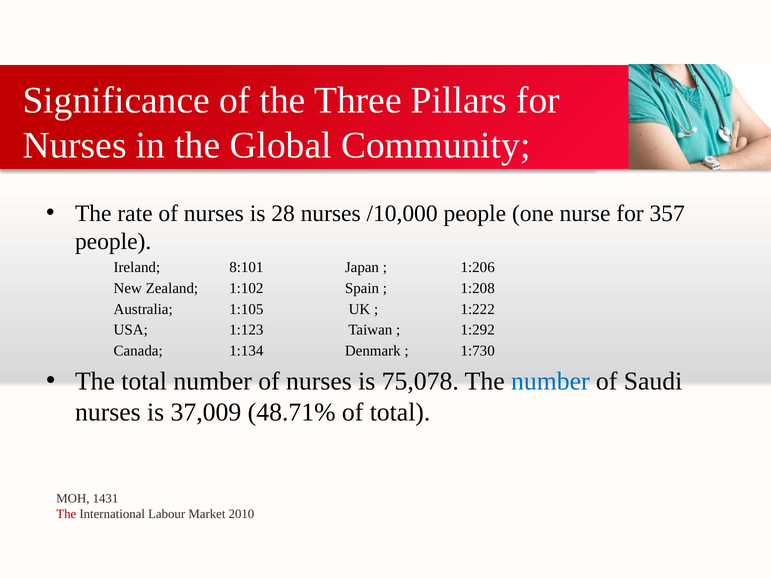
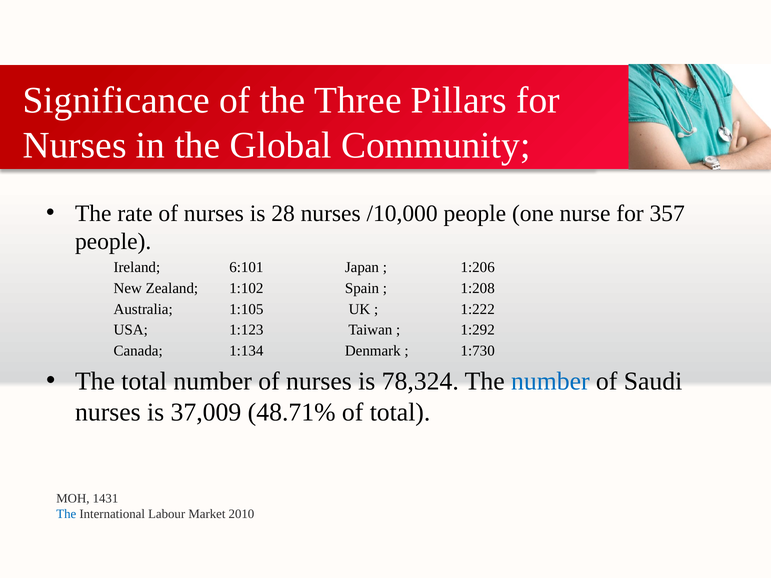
8:101: 8:101 -> 6:101
75,078: 75,078 -> 78,324
The at (66, 514) colour: red -> blue
